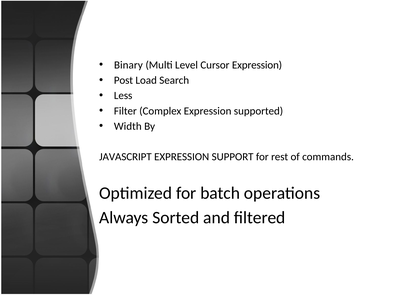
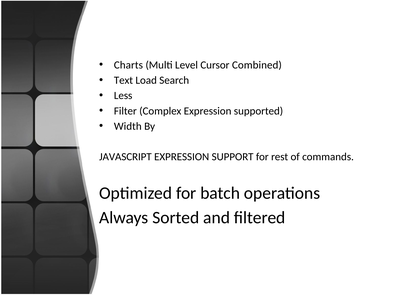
Binary: Binary -> Charts
Cursor Expression: Expression -> Combined
Post: Post -> Text
